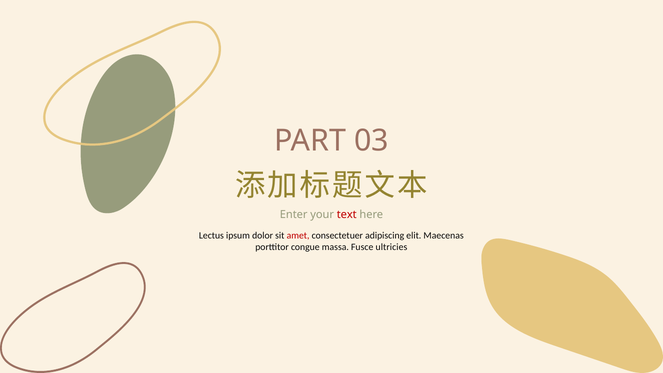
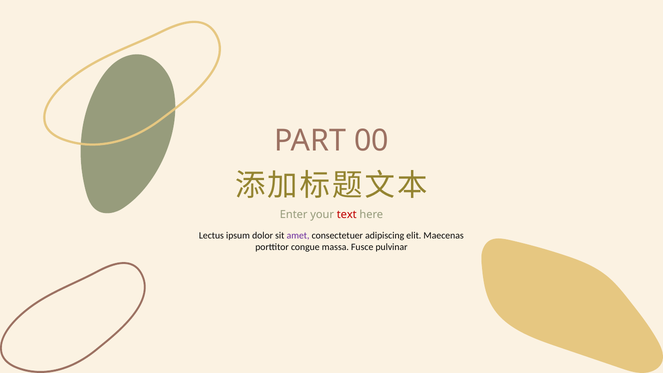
03: 03 -> 00
amet colour: red -> purple
ultricies: ultricies -> pulvinar
